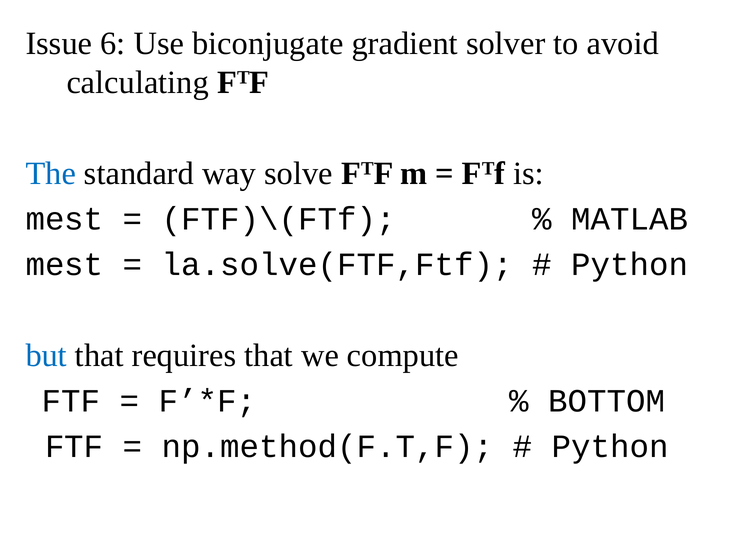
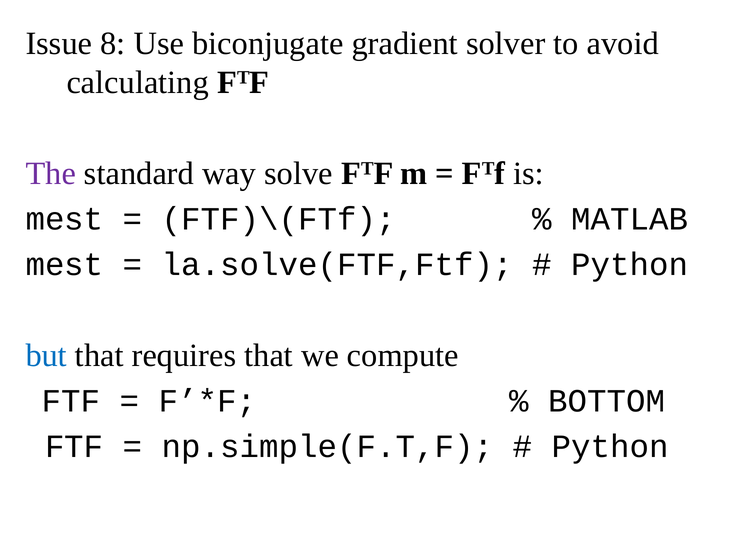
6: 6 -> 8
The colour: blue -> purple
np.method(F.T,F: np.method(F.T,F -> np.simple(F.T,F
